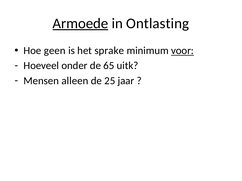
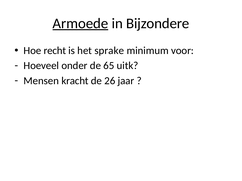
Ontlasting: Ontlasting -> Bijzondere
geen: geen -> recht
voor underline: present -> none
alleen: alleen -> kracht
25: 25 -> 26
